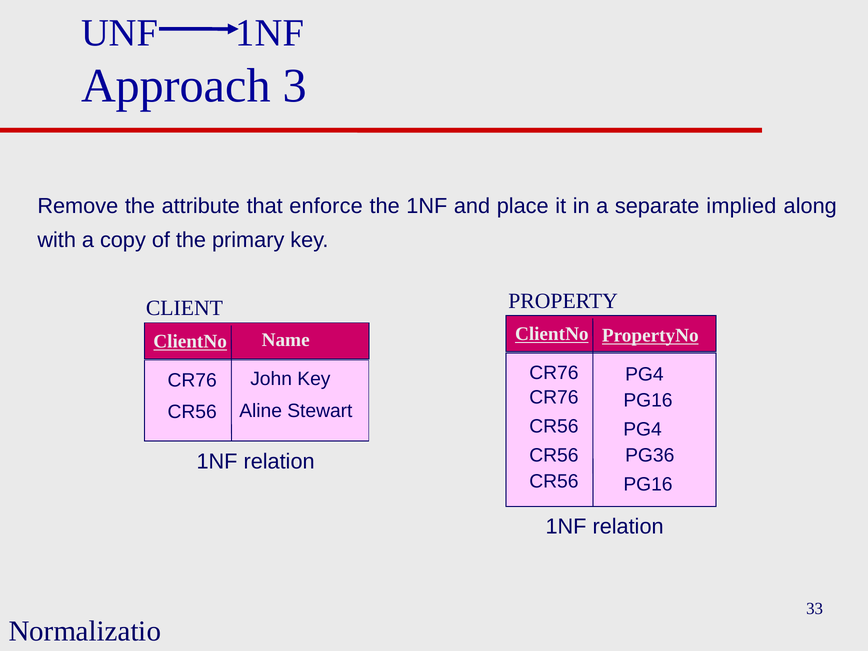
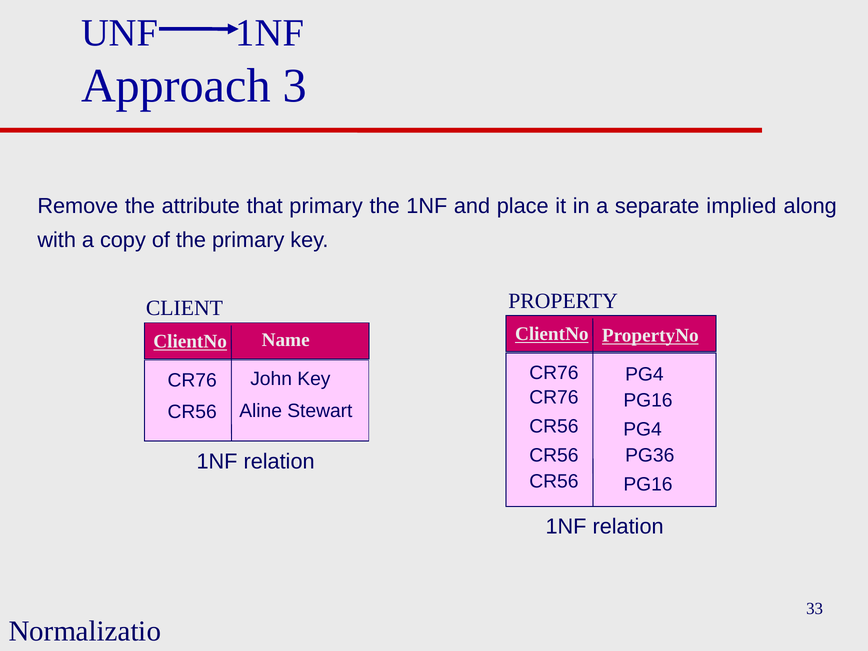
that enforce: enforce -> primary
